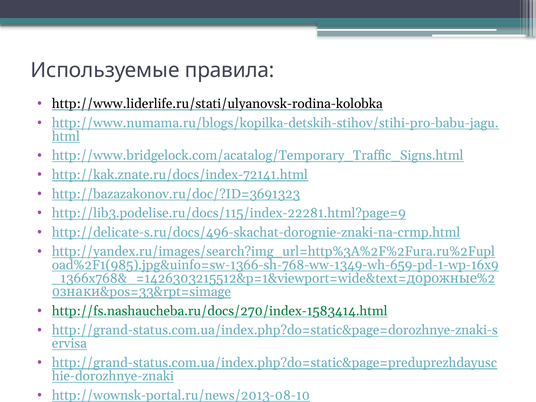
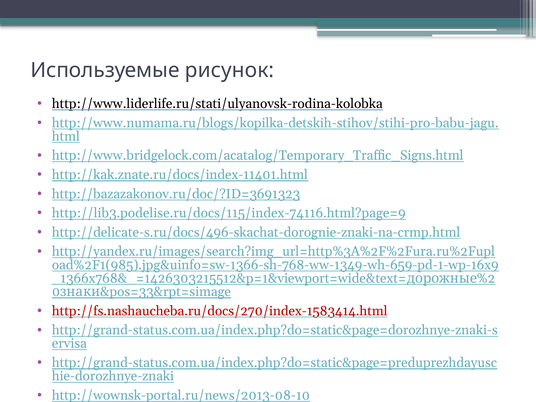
правила: правила -> рисунок
http://kak.znate.ru/docs/index-72141.html: http://kak.znate.ru/docs/index-72141.html -> http://kak.znate.ru/docs/index-11401.html
http://lib3.podelise.ru/docs/115/index-22281.html?page=9: http://lib3.podelise.ru/docs/115/index-22281.html?page=9 -> http://lib3.podelise.ru/docs/115/index-74116.html?page=9
http://fs.nashaucheba.ru/docs/270/index-1583414.html colour: green -> red
